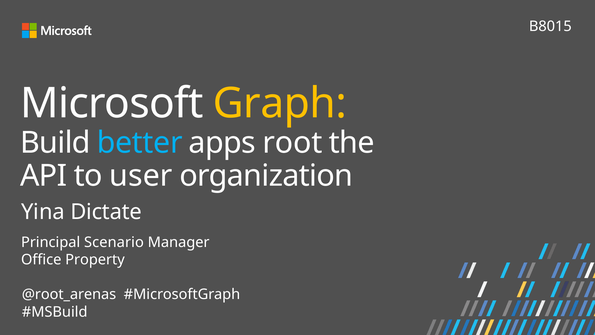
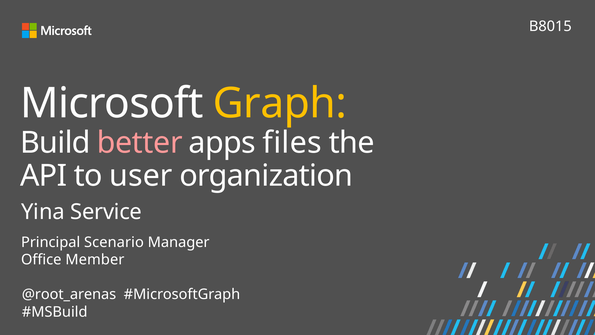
better colour: light blue -> pink
root: root -> files
Dictate: Dictate -> Service
Property: Property -> Member
